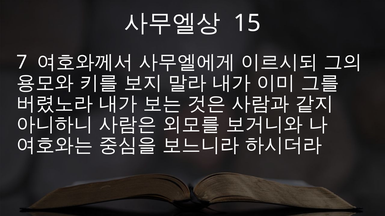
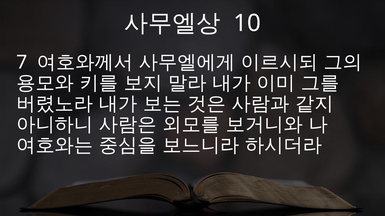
15: 15 -> 10
